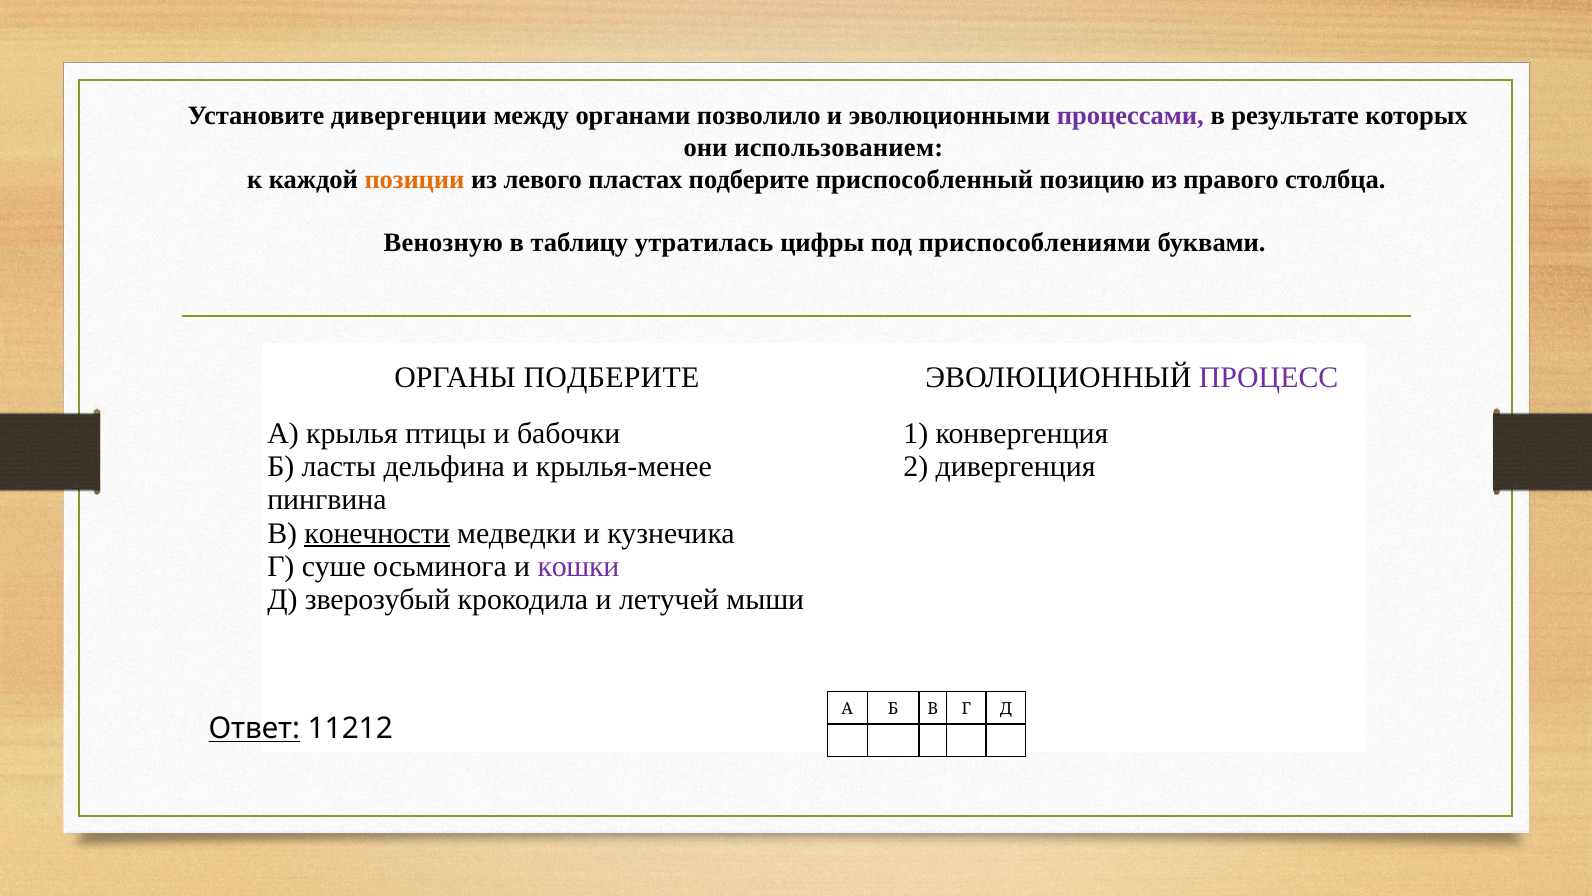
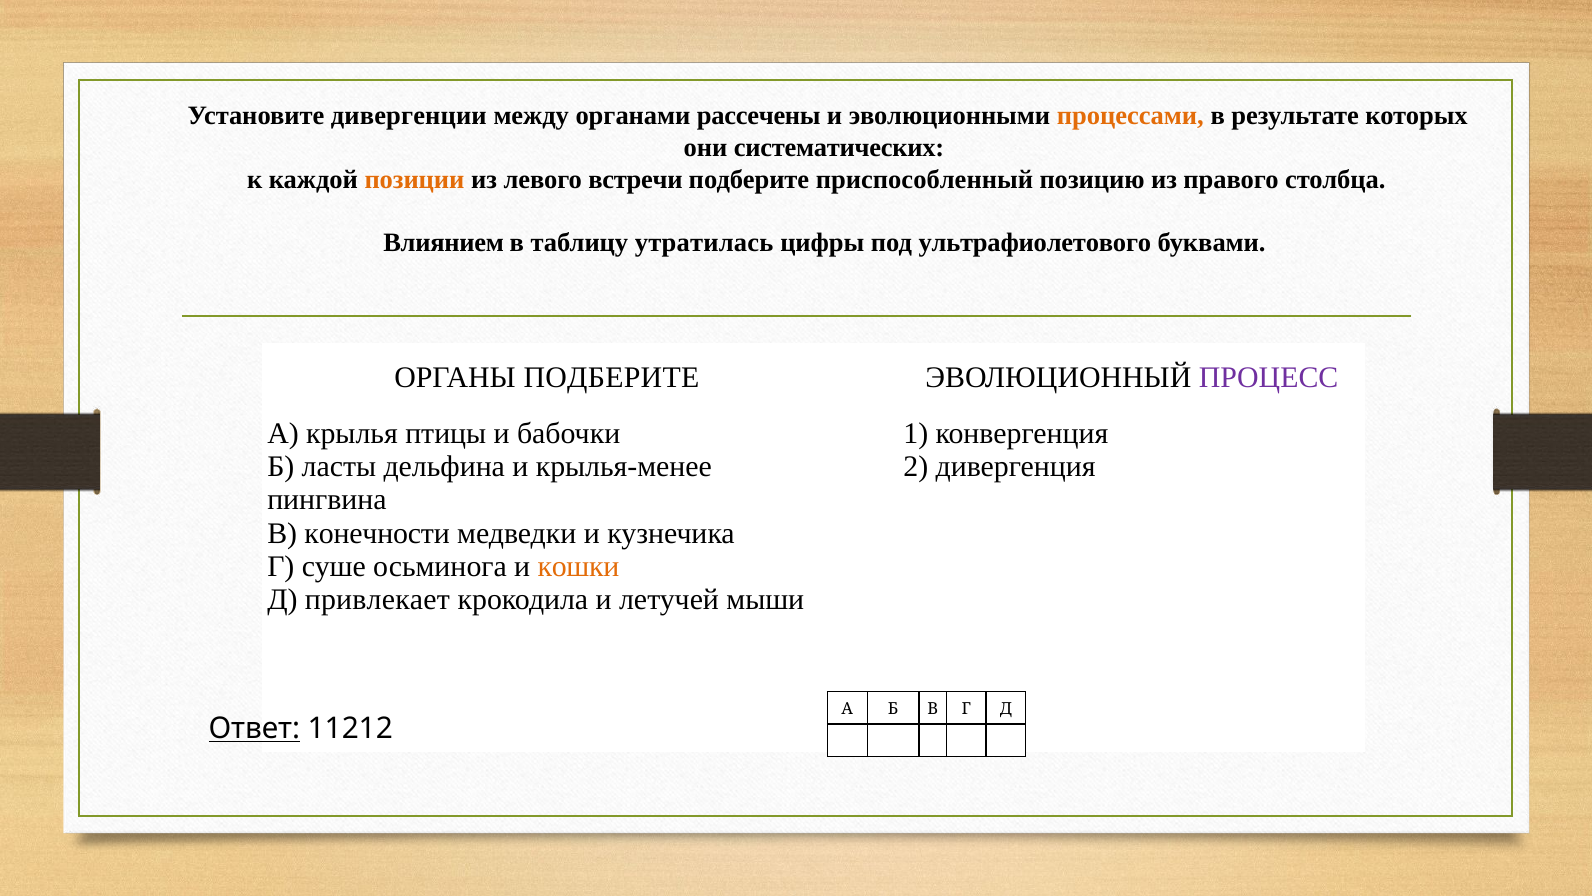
позволило: позволило -> рассечены
процессами colour: purple -> orange
использованием: использованием -> систематических
пластах: пластах -> встречи
Венозную: Венозную -> Влиянием
приспособлениями: приспособлениями -> ультрафиолетового
конечности underline: present -> none
кошки colour: purple -> orange
зверозубый: зверозубый -> привлекает
